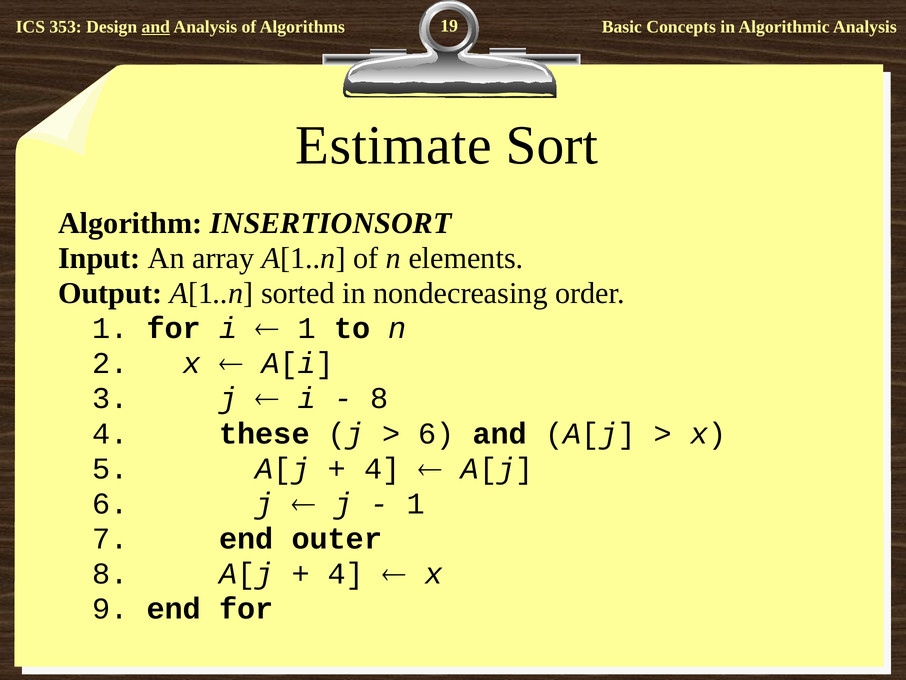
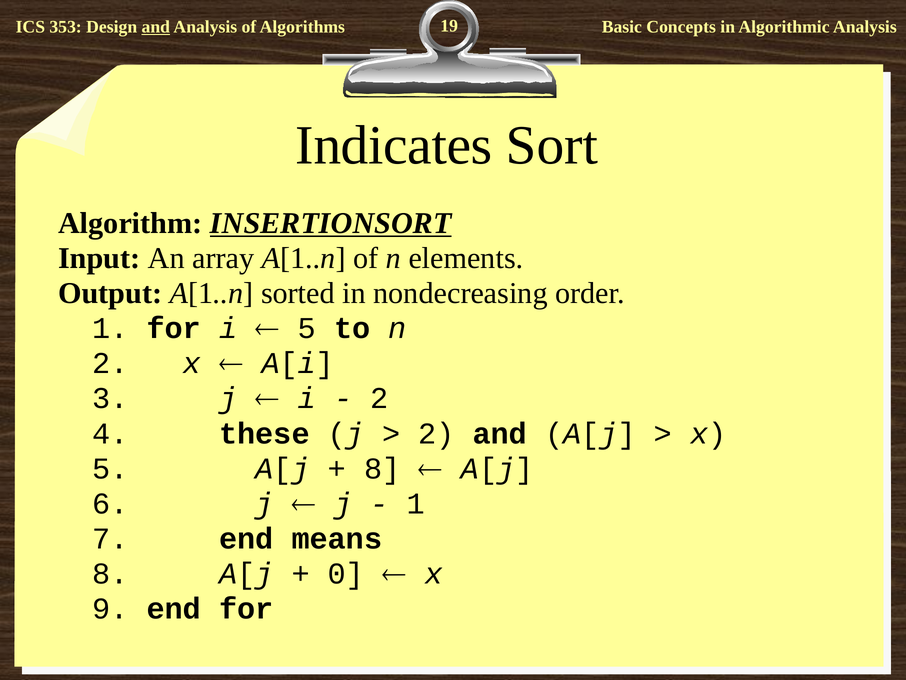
Estimate: Estimate -> Indicates
INSERTIONSORT underline: none -> present
1 at (307, 328): 1 -> 5
8 at (379, 398): 8 -> 2
6 at (436, 433): 6 -> 2
4 at (382, 468): 4 -> 8
outer: outer -> means
4 at (346, 573): 4 -> 0
